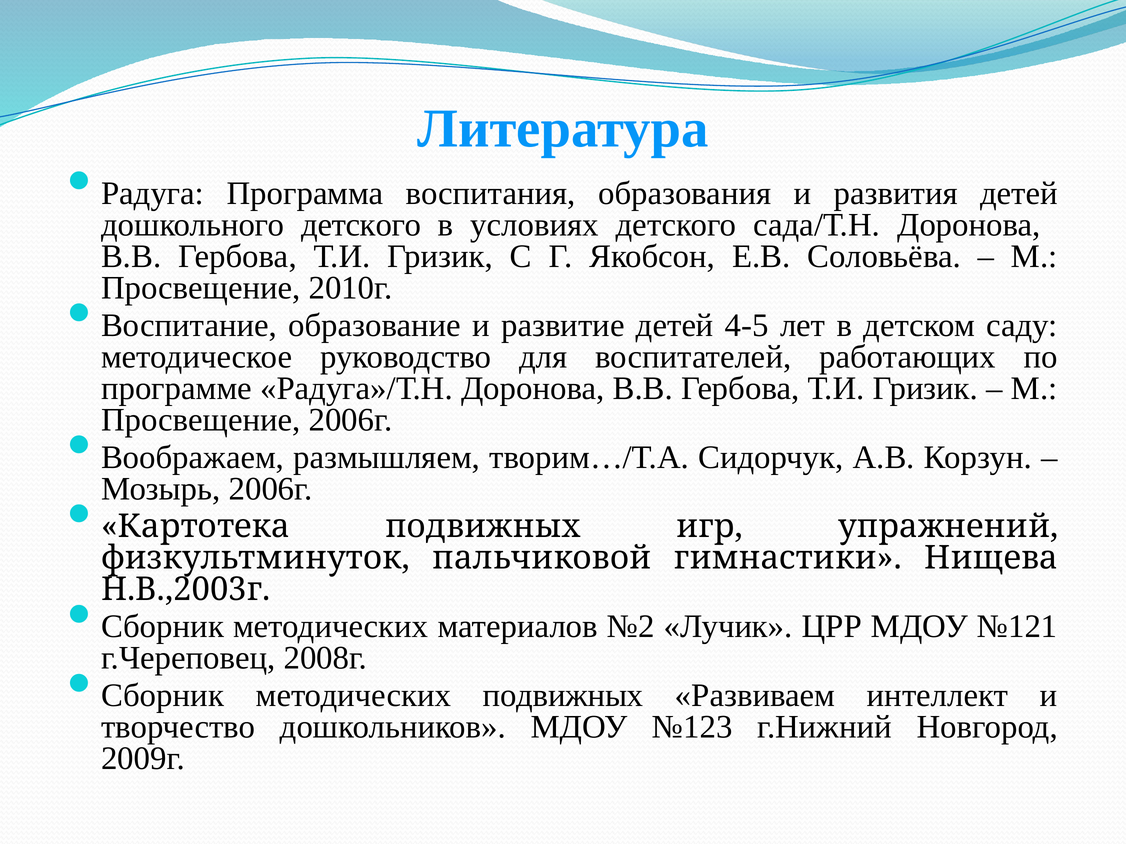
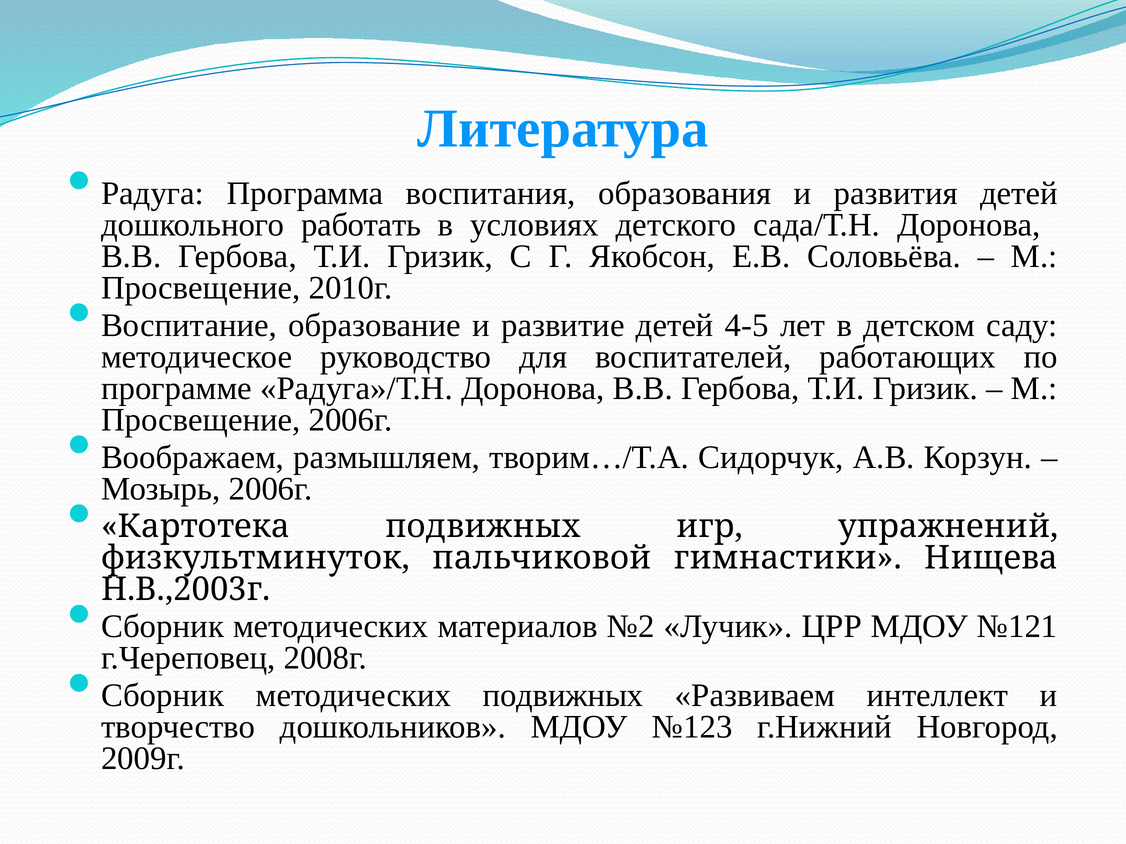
дошкольного детского: детского -> работать
